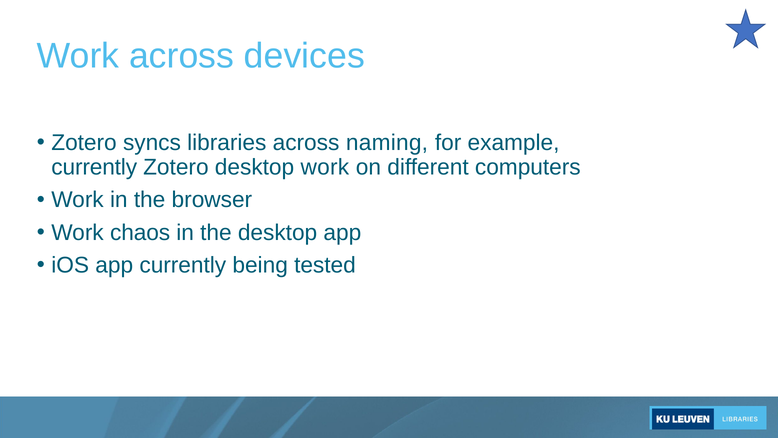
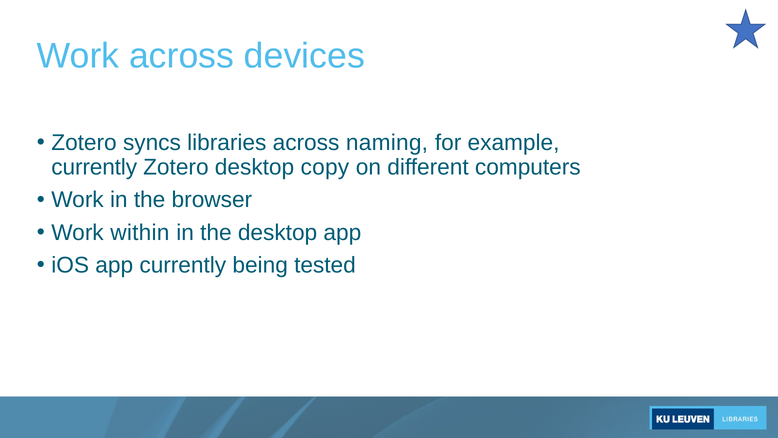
desktop work: work -> copy
chaos: chaos -> within
